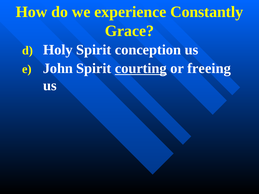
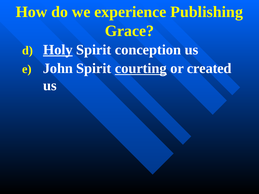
Constantly: Constantly -> Publishing
Holy underline: none -> present
freeing: freeing -> created
